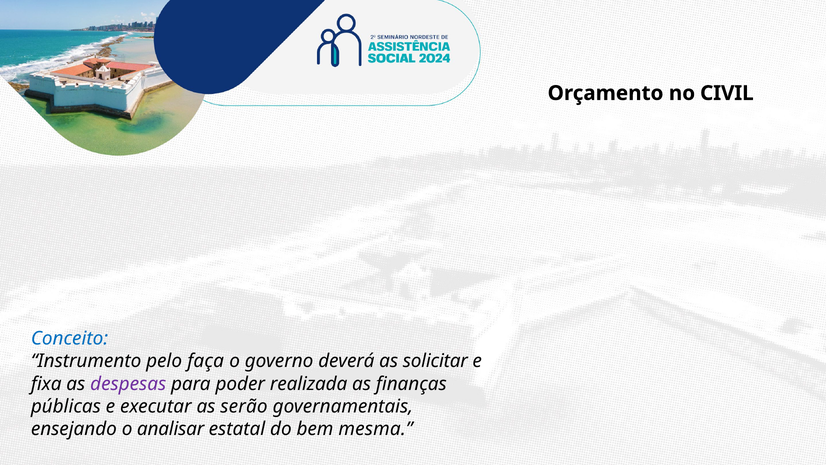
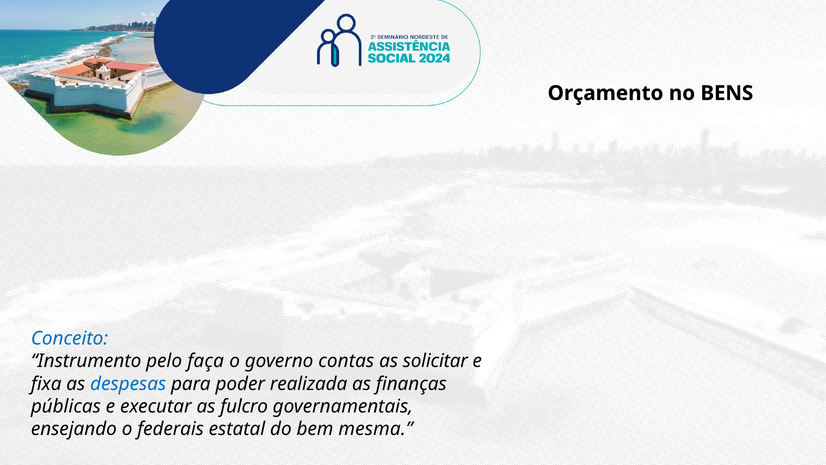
CIVIL: CIVIL -> BENS
deverá: deverá -> contas
despesas colour: purple -> blue
serão: serão -> fulcro
analisar: analisar -> federais
